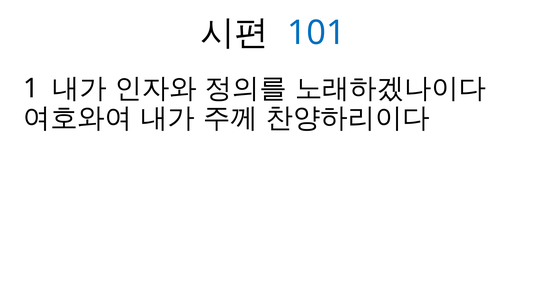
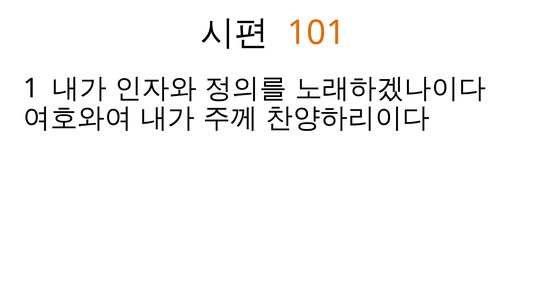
101 colour: blue -> orange
